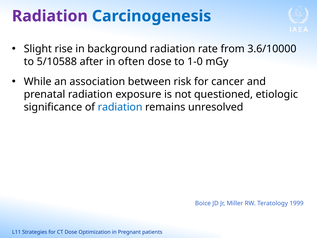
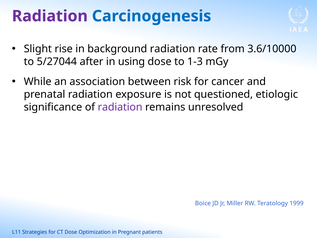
5/10588: 5/10588 -> 5/27044
often: often -> using
1-0: 1-0 -> 1-3
radiation at (120, 107) colour: blue -> purple
